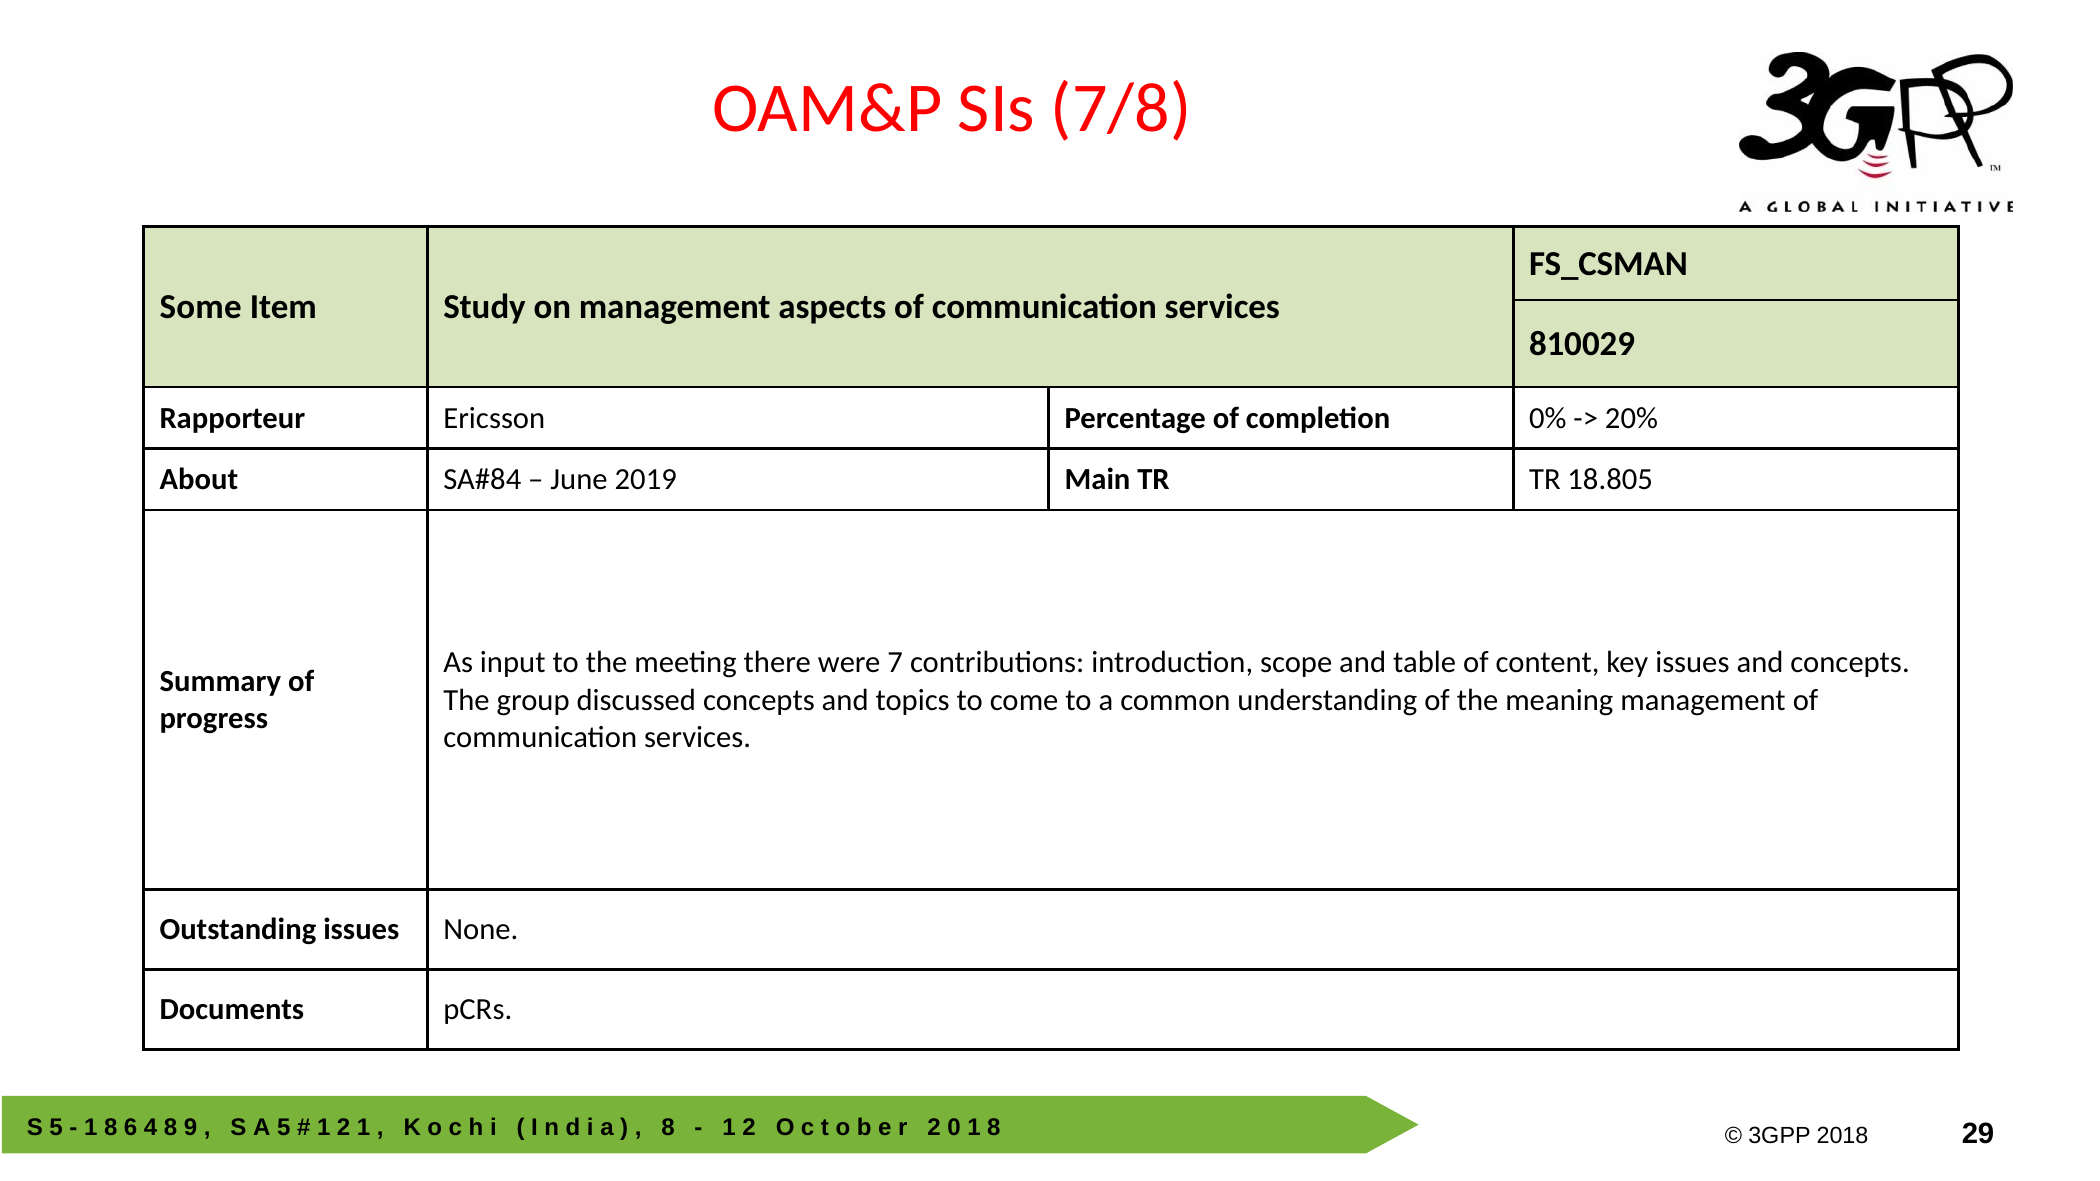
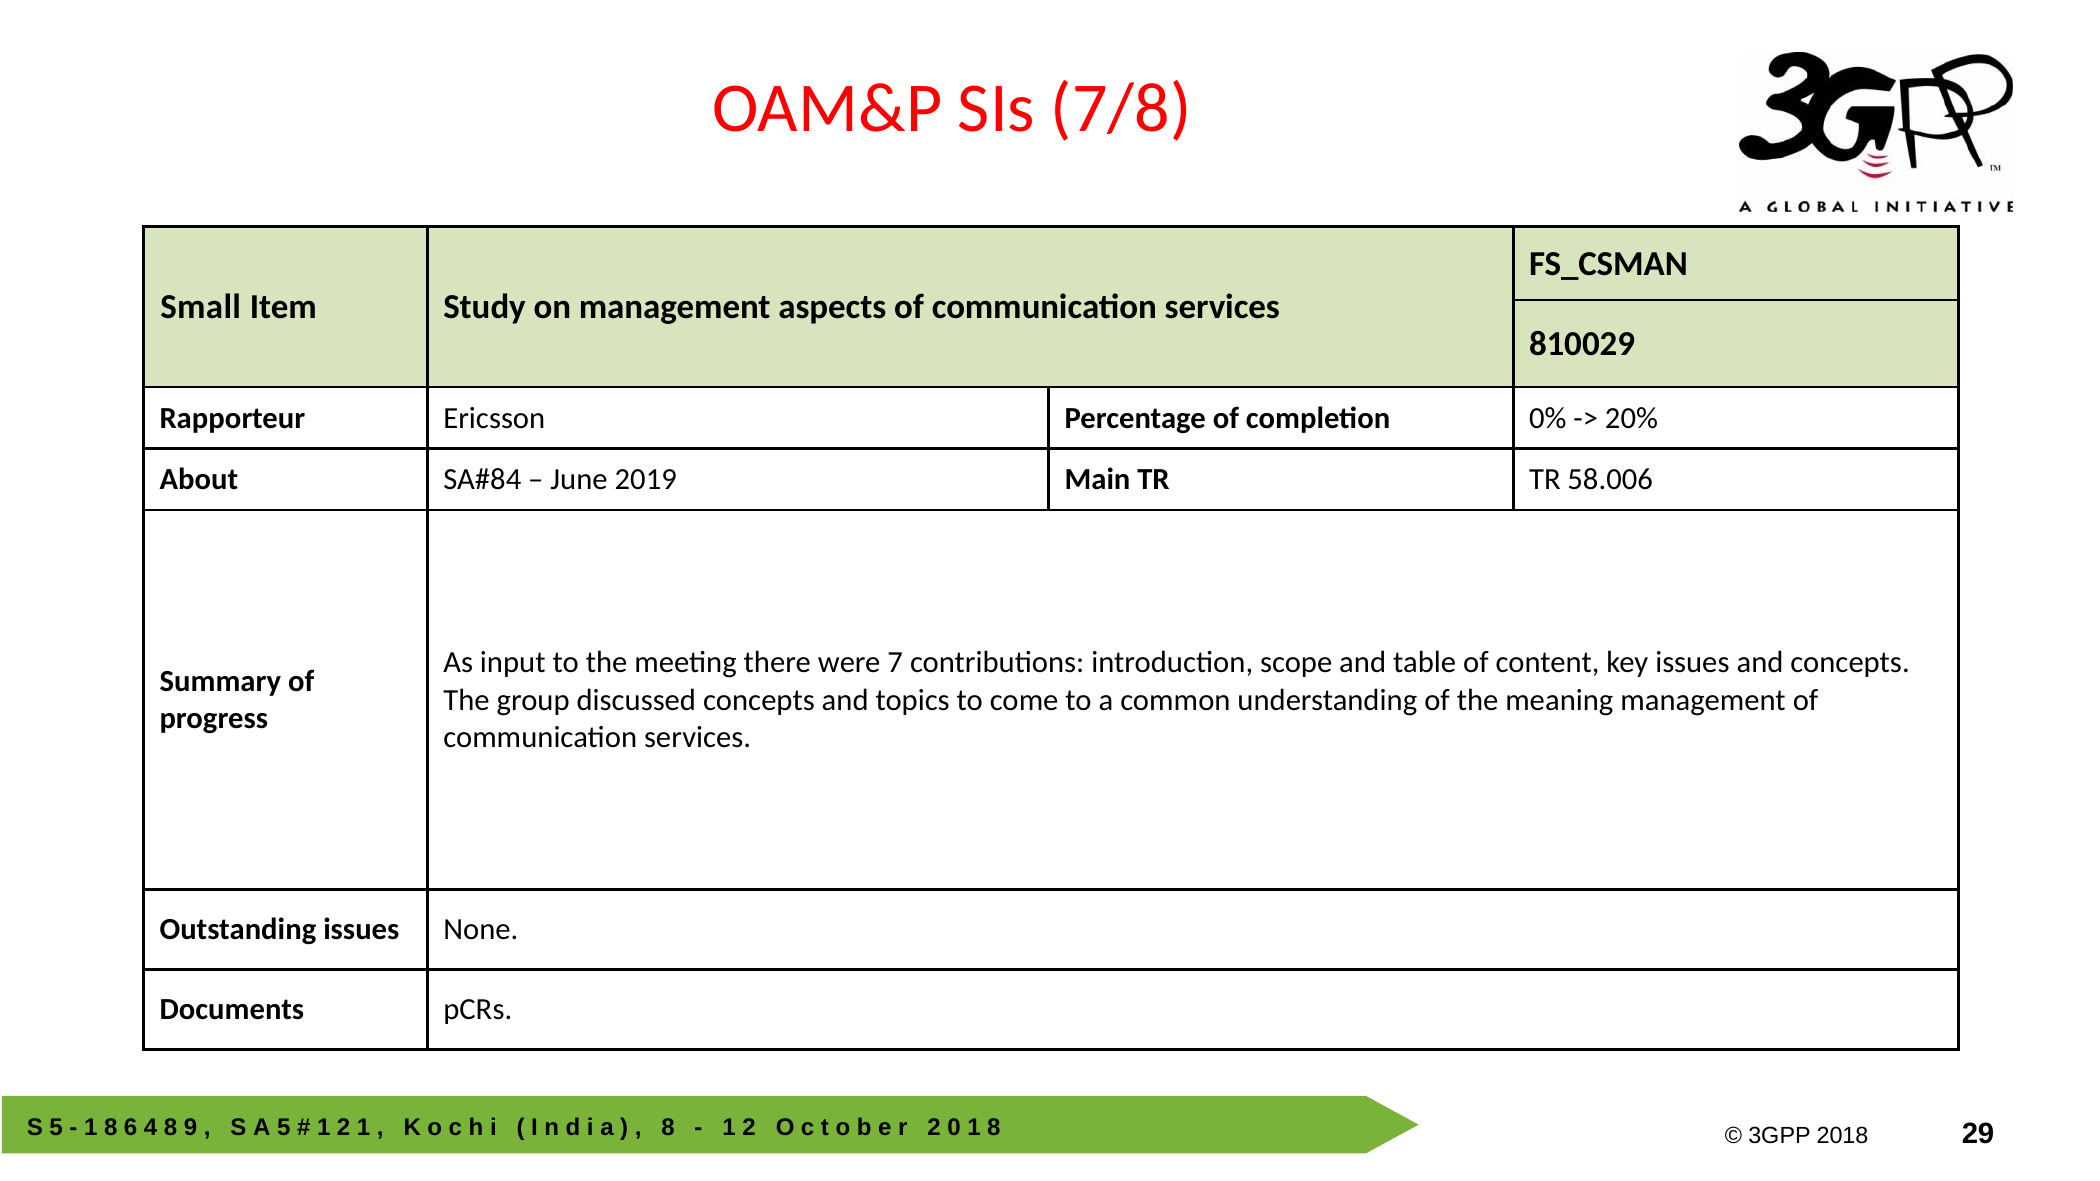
Some: Some -> Small
18.805: 18.805 -> 58.006
